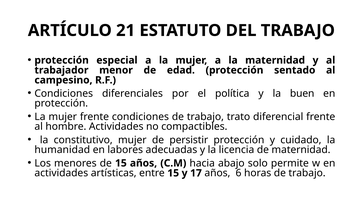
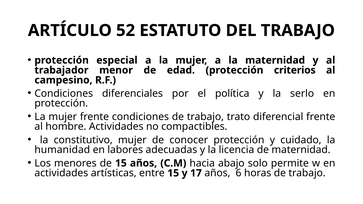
21: 21 -> 52
sentado: sentado -> criterios
buen: buen -> serlo
persistir: persistir -> conocer
